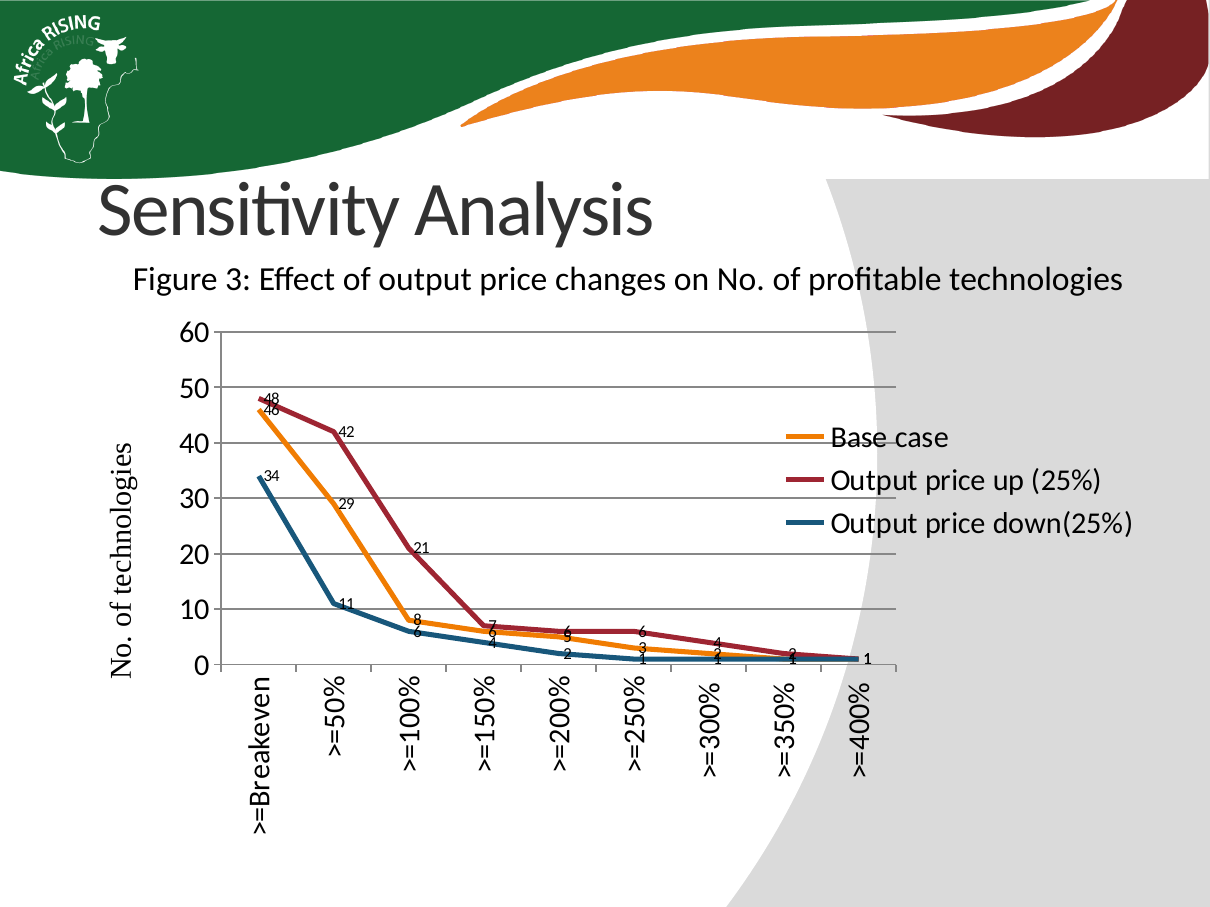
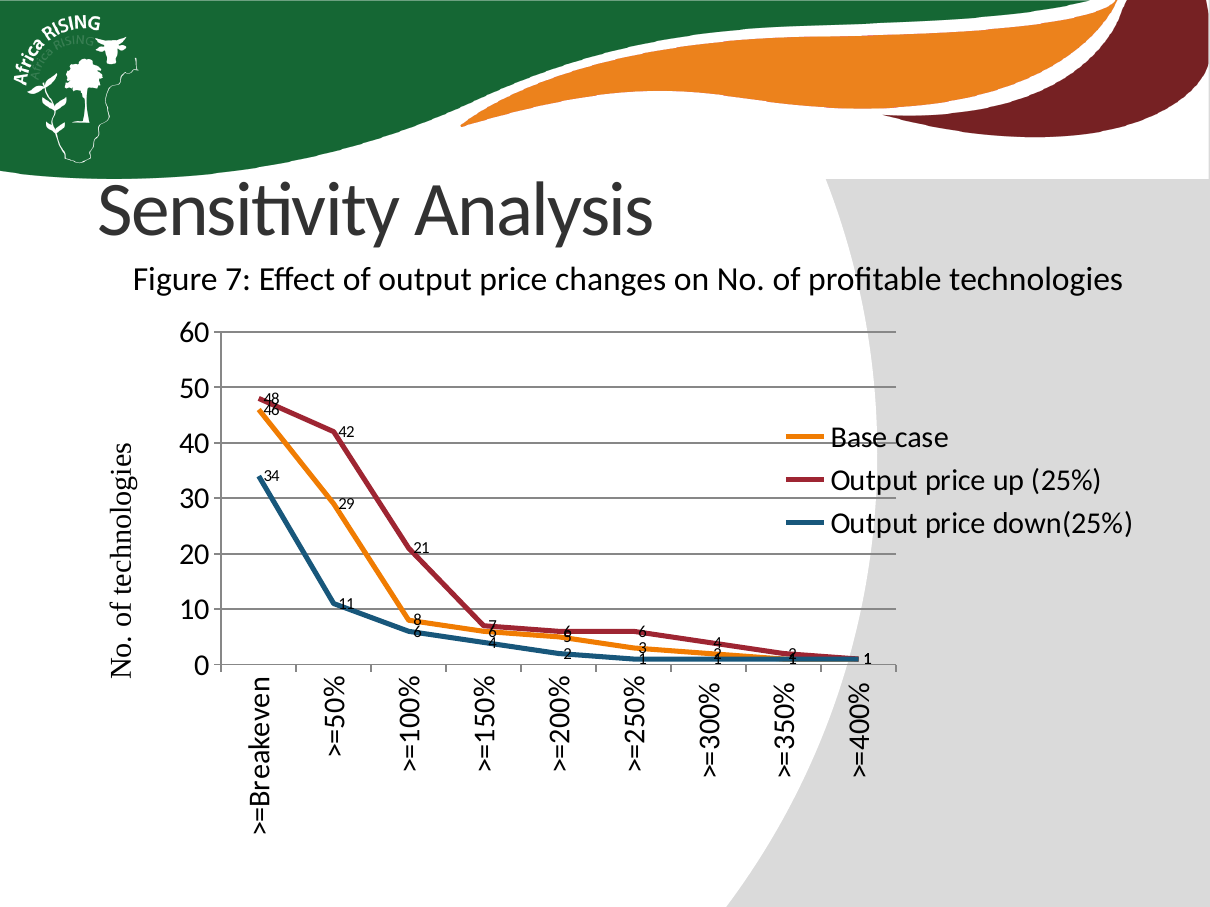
Figure 3: 3 -> 7
